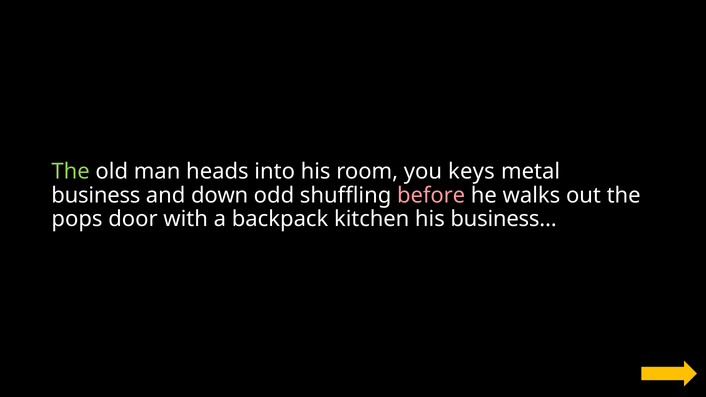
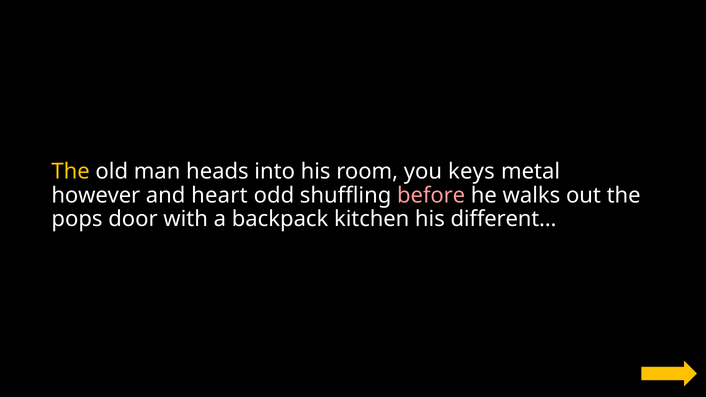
The at (71, 172) colour: light green -> yellow
business: business -> however
down: down -> heart
business…: business… -> different…
